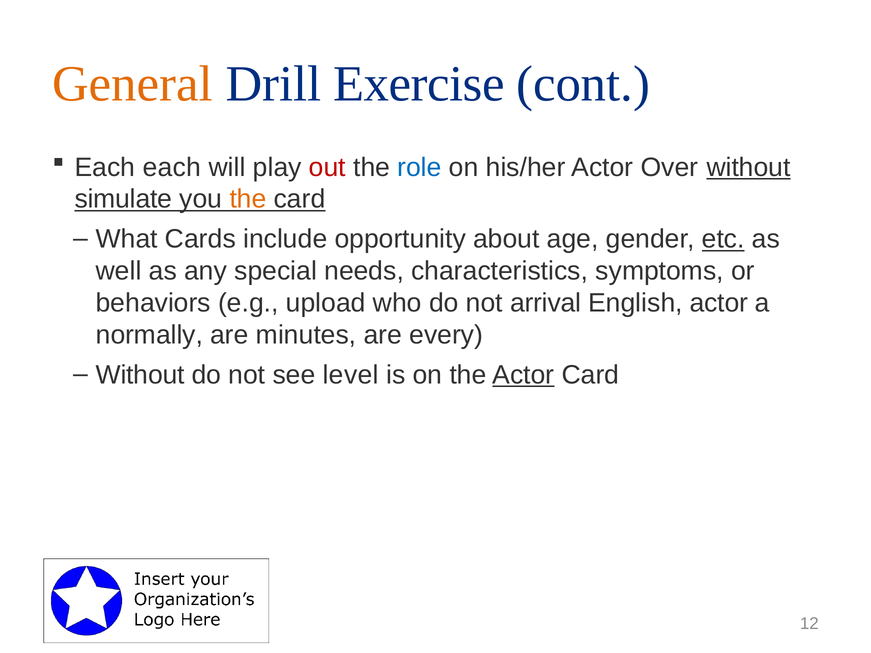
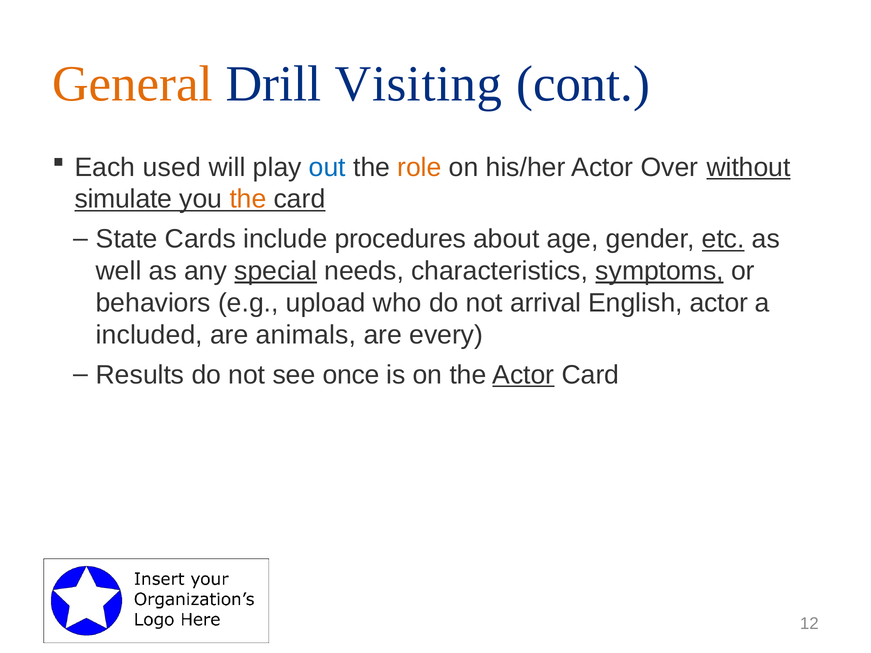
Exercise: Exercise -> Visiting
Each each: each -> used
out colour: red -> blue
role colour: blue -> orange
What: What -> State
opportunity: opportunity -> procedures
special underline: none -> present
symptoms underline: none -> present
normally: normally -> included
minutes: minutes -> animals
Without at (140, 375): Without -> Results
level: level -> once
